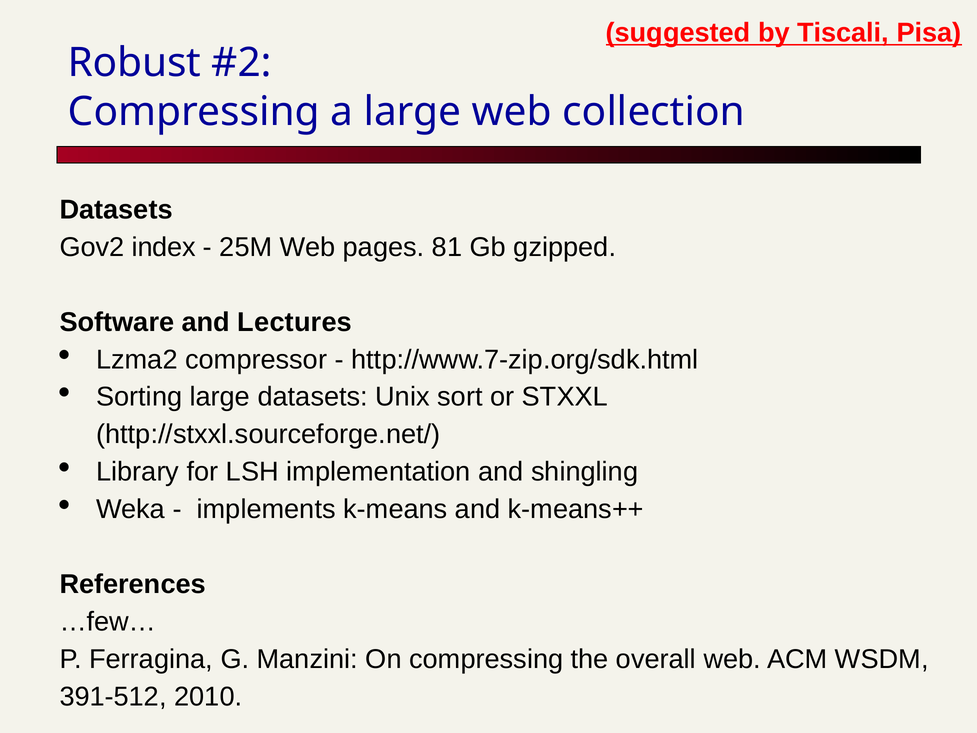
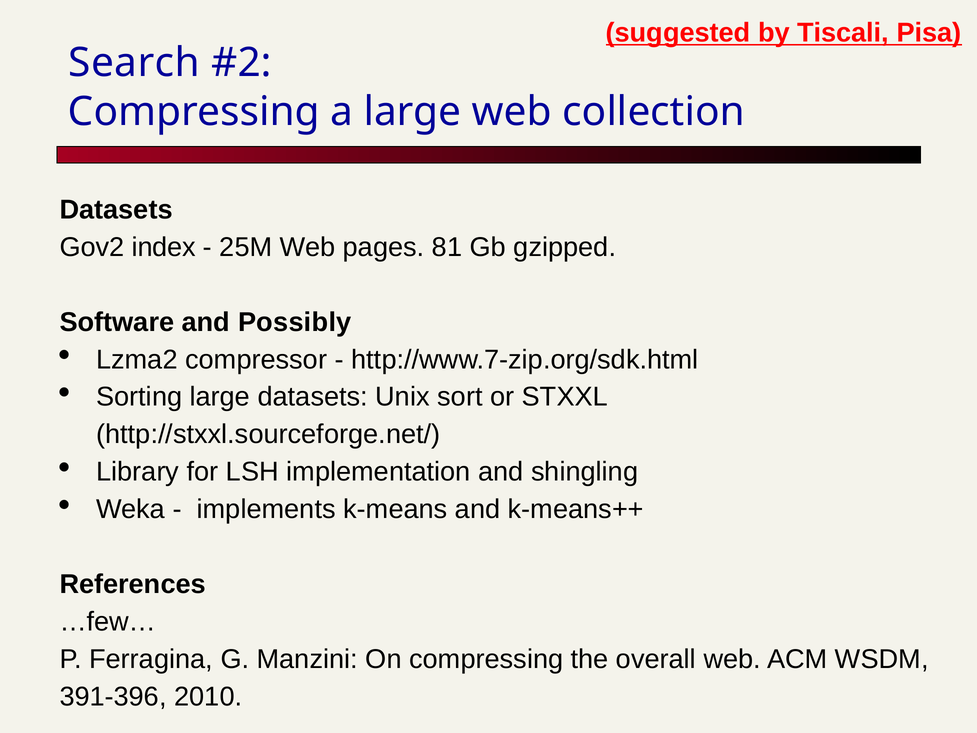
Robust: Robust -> Search
Lectures: Lectures -> Possibly
391-512: 391-512 -> 391-396
